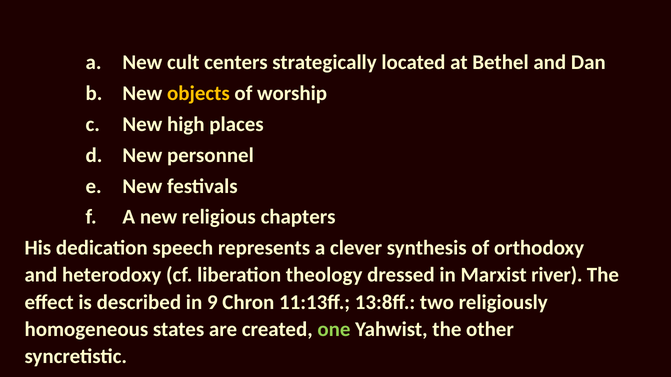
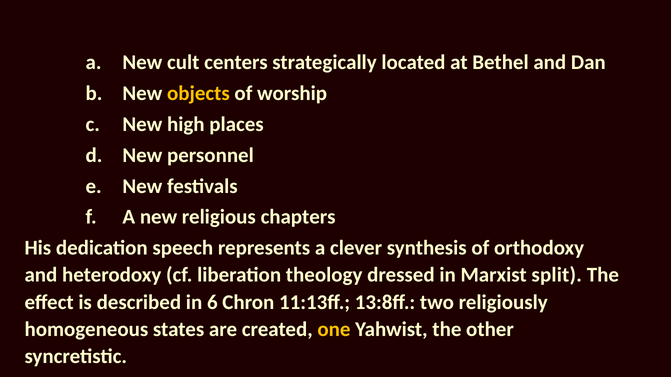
river: river -> split
9: 9 -> 6
one colour: light green -> yellow
